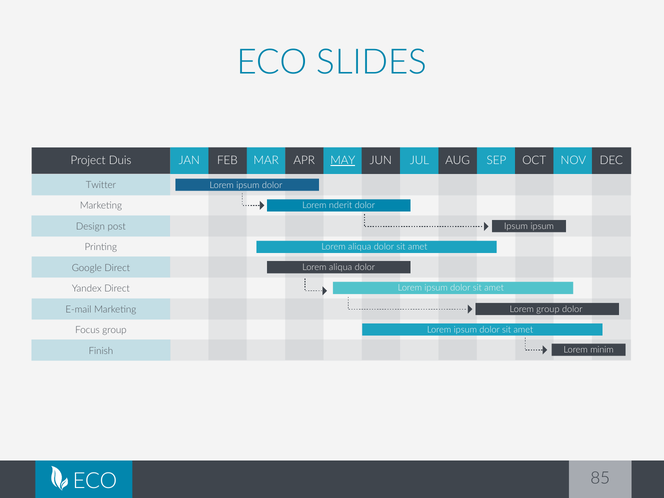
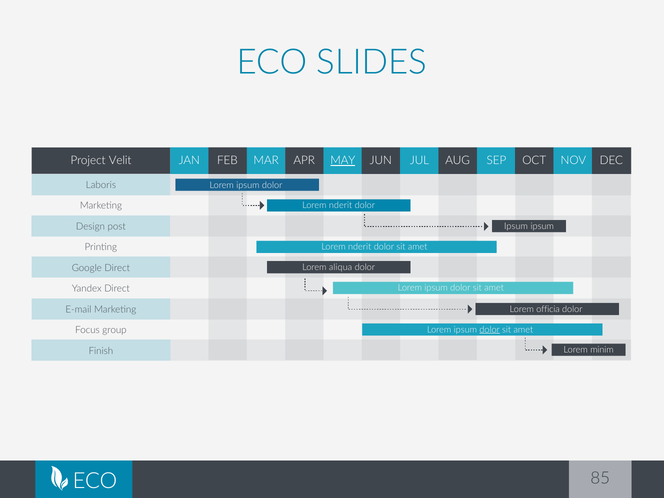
Duis: Duis -> Velit
Twitter: Twitter -> Laboris
aliqua at (360, 247): aliqua -> nderit
Lorem group: group -> officia
dolor at (490, 330) underline: none -> present
